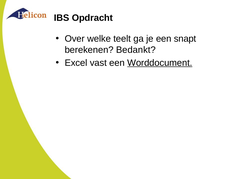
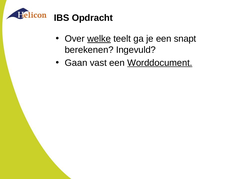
welke underline: none -> present
Bedankt: Bedankt -> Ingevuld
Excel: Excel -> Gaan
